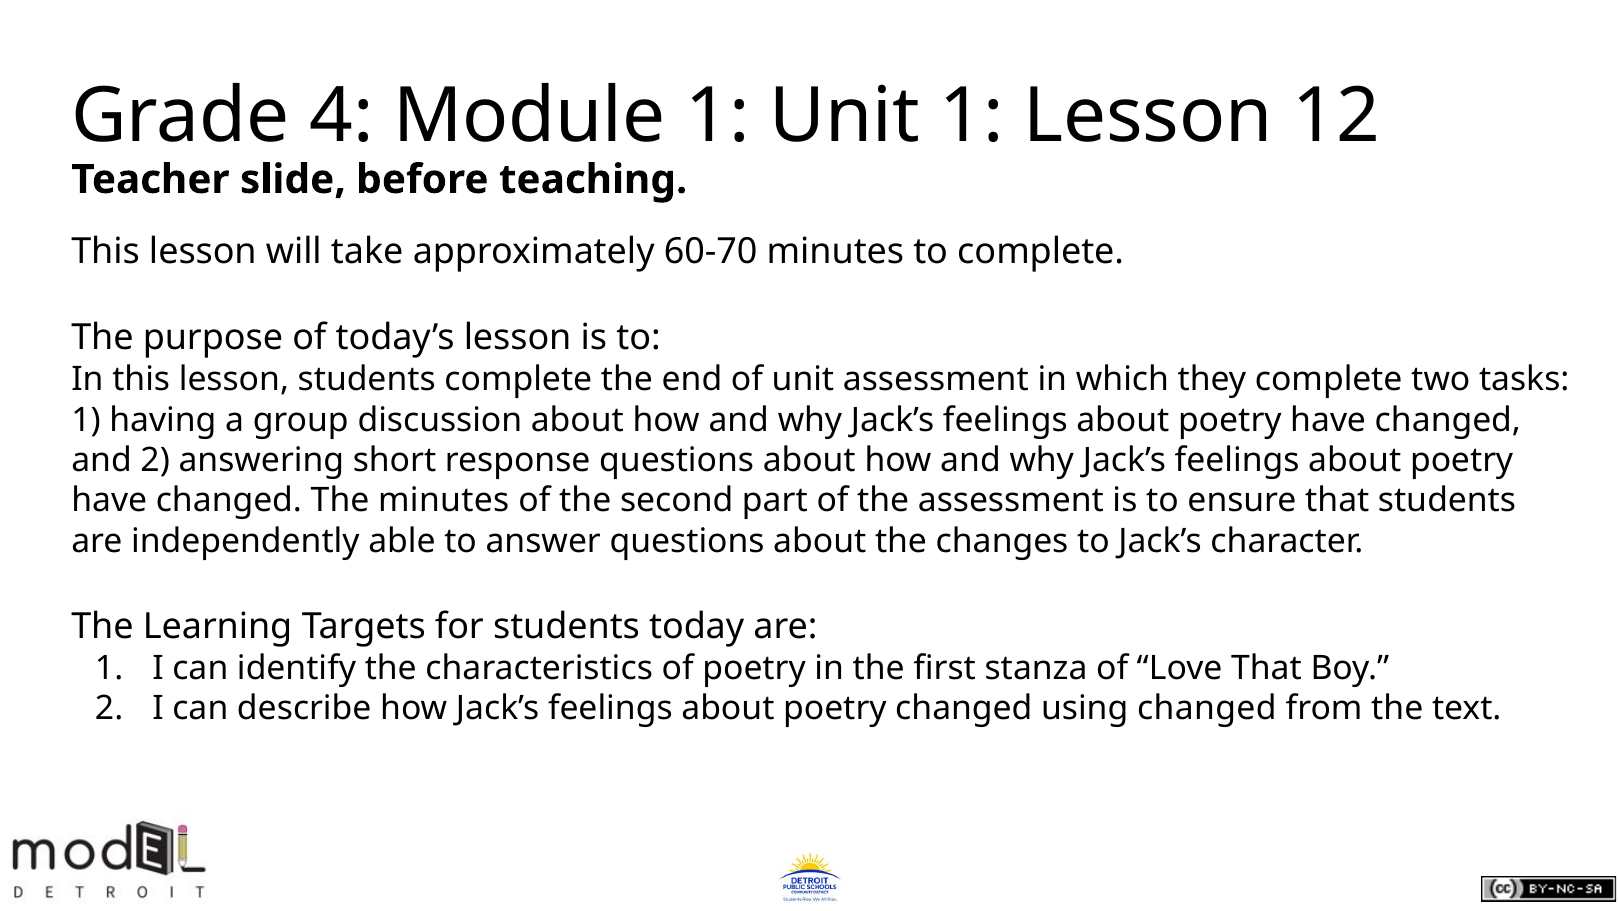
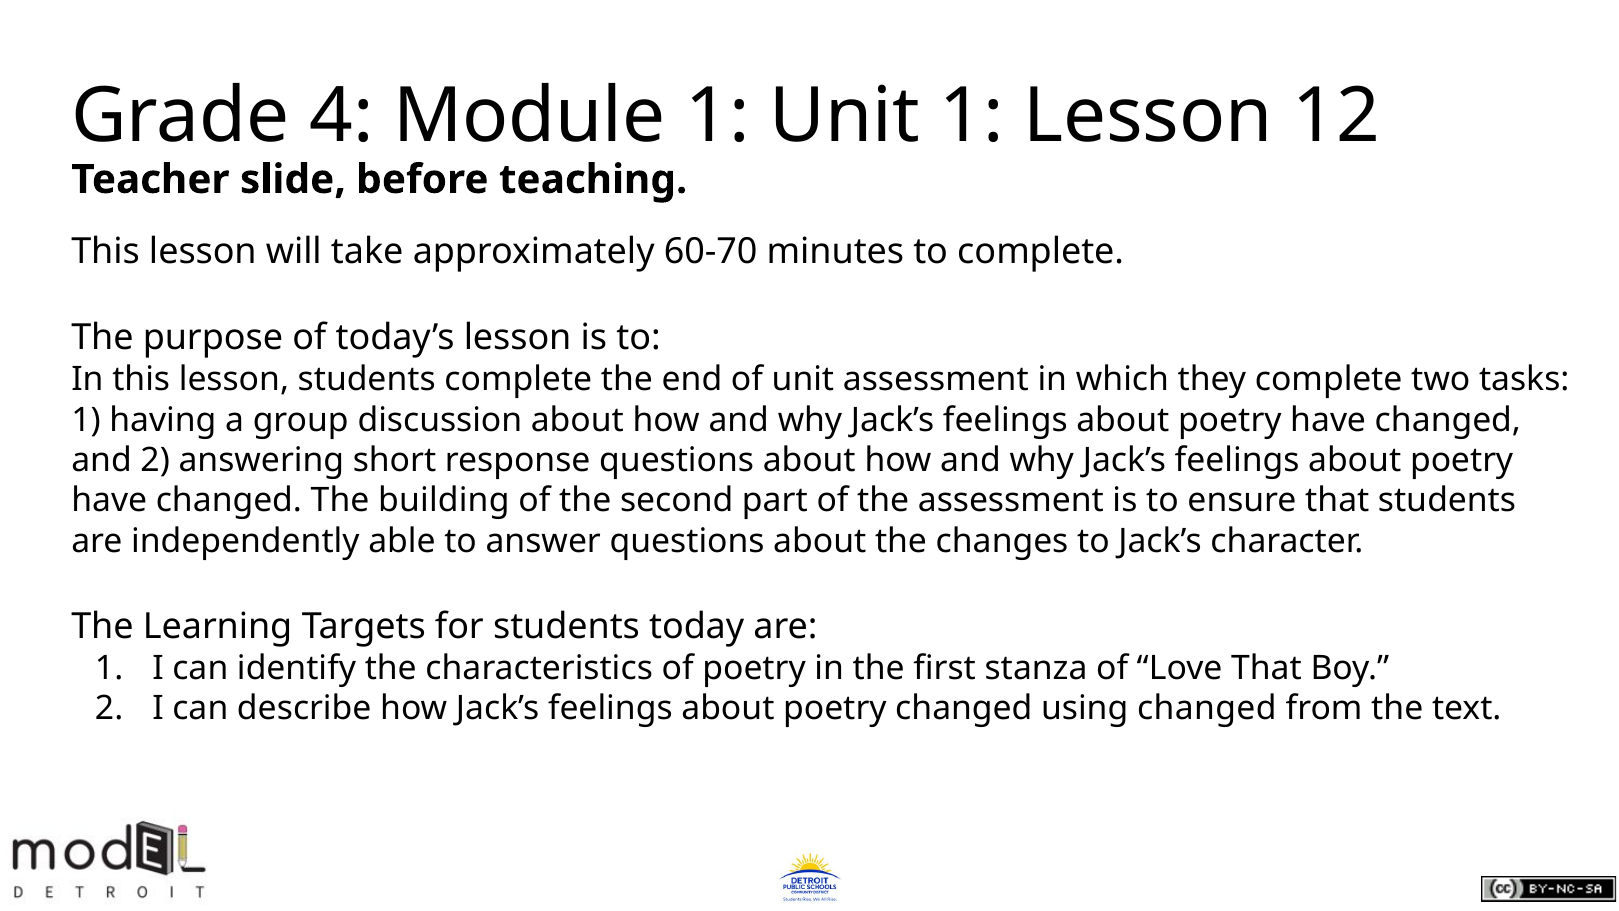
The minutes: minutes -> building
